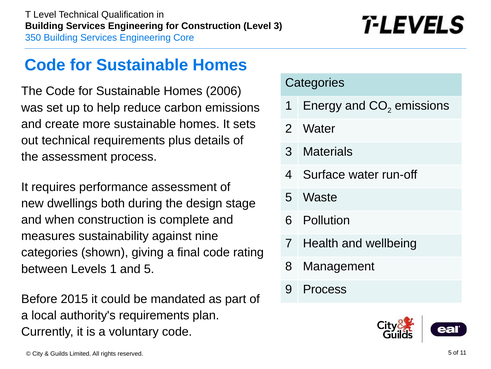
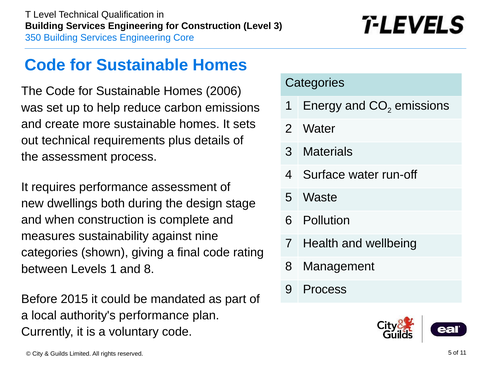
and 5: 5 -> 8
authority's requirements: requirements -> performance
